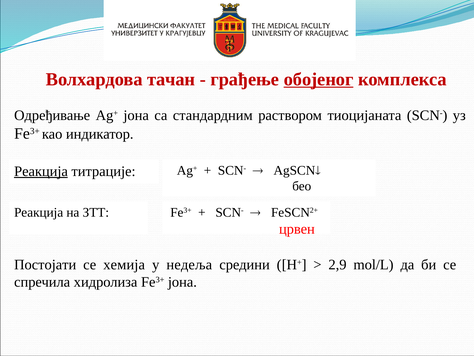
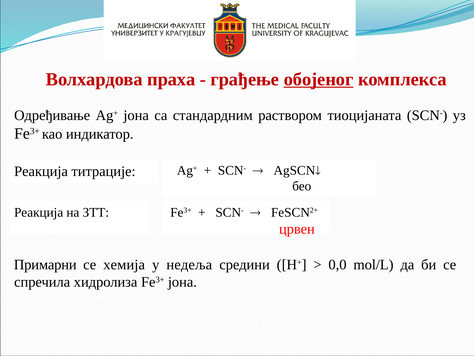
тачан: тачан -> праха
Реакција at (41, 171) underline: present -> none
Постојати: Постојати -> Примарни
2,9: 2,9 -> 0,0
